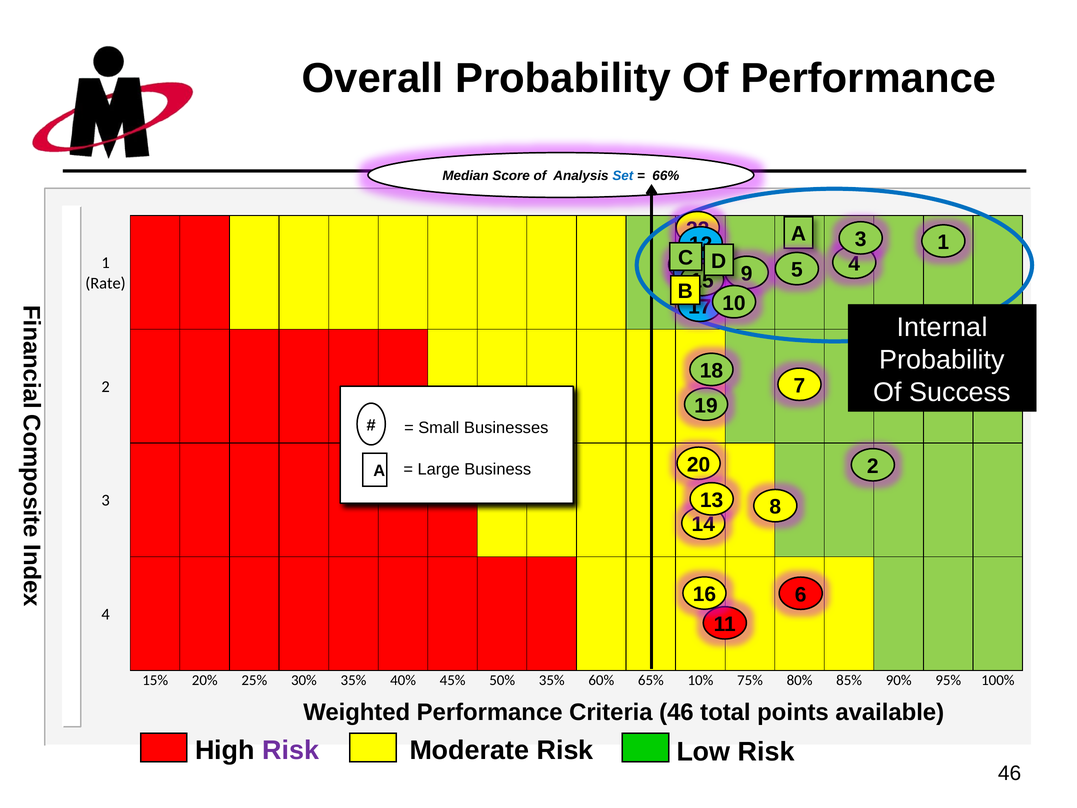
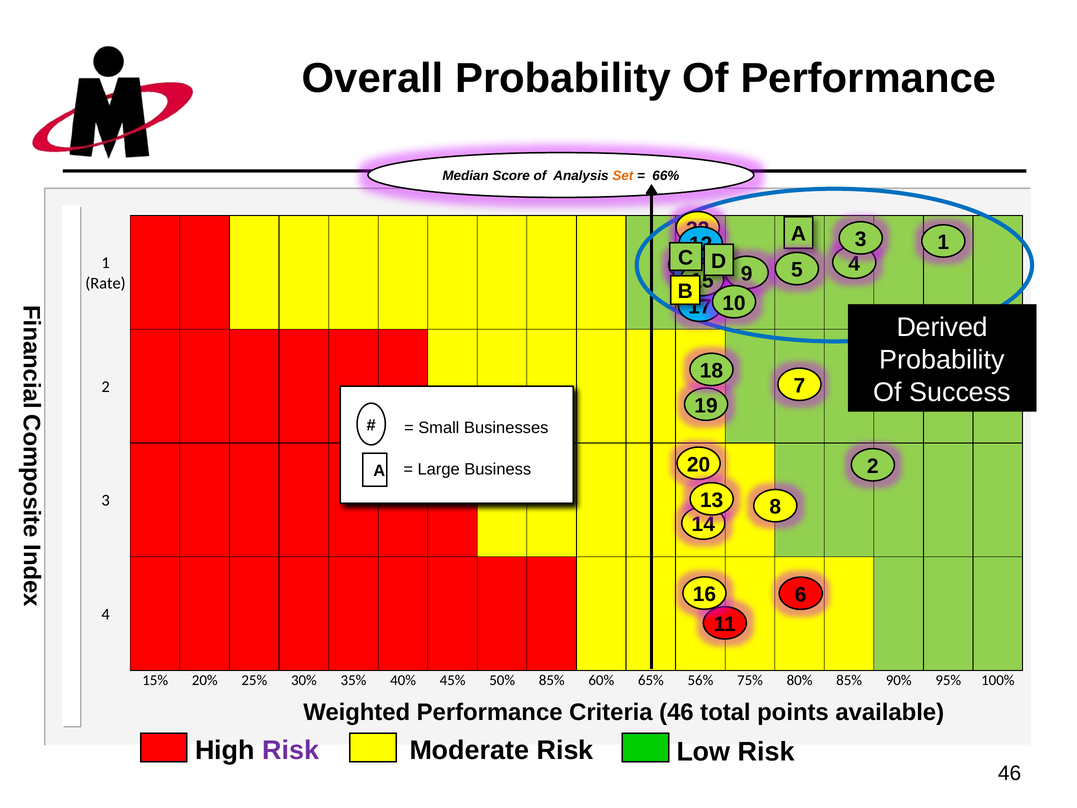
Set colour: blue -> orange
Internal: Internal -> Derived
50% 35%: 35% -> 85%
10%: 10% -> 56%
